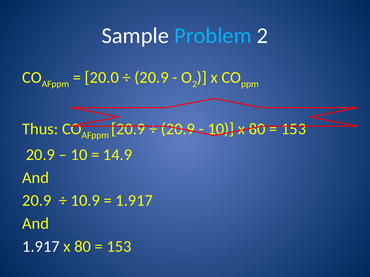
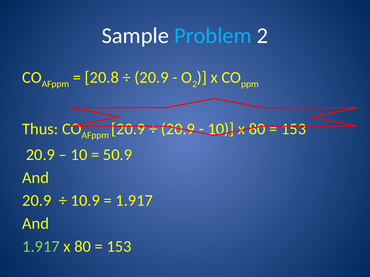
20.0: 20.0 -> 20.8
14.9: 14.9 -> 50.9
1.917 at (41, 247) colour: white -> light green
